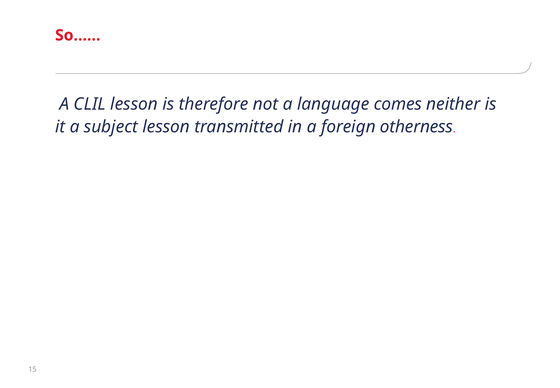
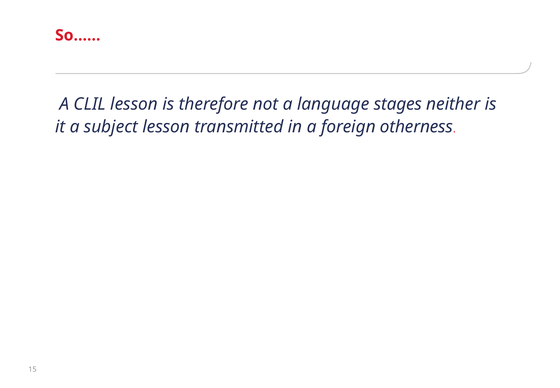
comes: comes -> stages
